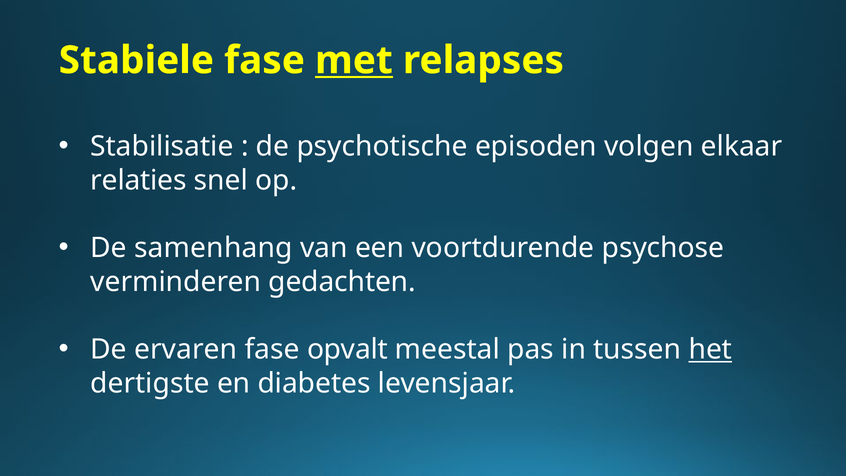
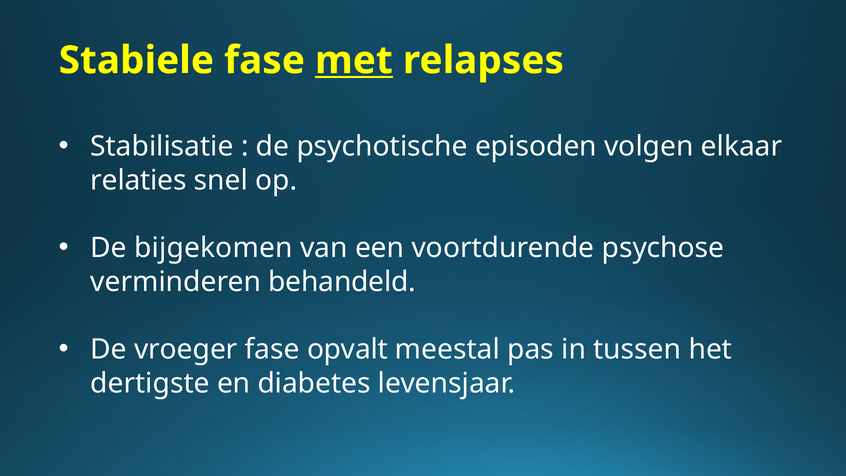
samenhang: samenhang -> bijgekomen
gedachten: gedachten -> behandeld
ervaren: ervaren -> vroeger
het underline: present -> none
